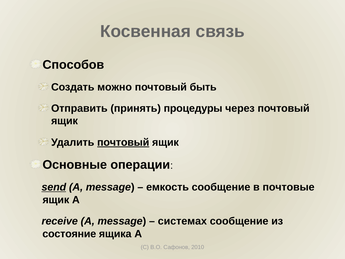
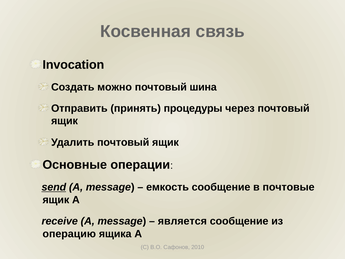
Способов: Способов -> Invocation
быть: быть -> шина
почтовый at (123, 142) underline: present -> none
системах: системах -> является
состояние: состояние -> операцию
